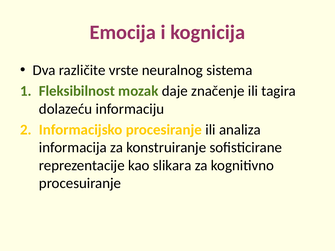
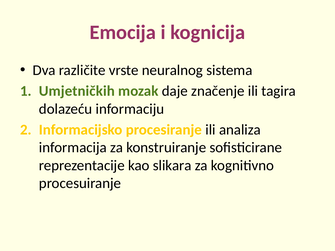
Fleksibilnost: Fleksibilnost -> Umjetničkih
